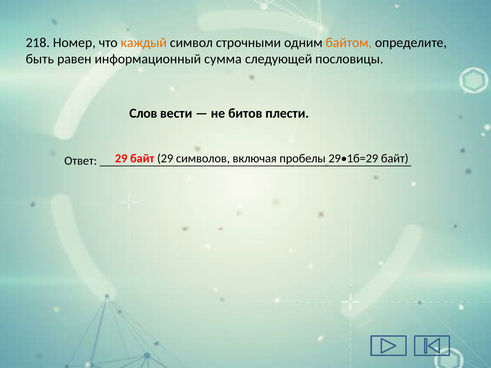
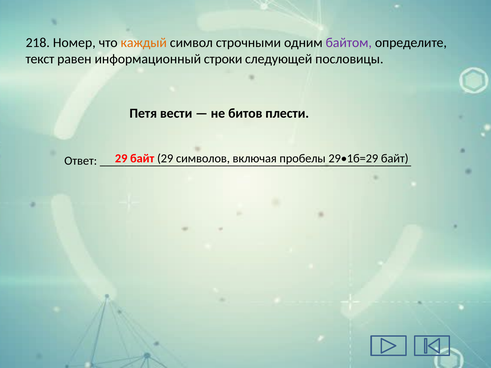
байтом colour: orange -> purple
быть: быть -> текст
сумма: сумма -> cтроки
Слов: Слов -> Петя
